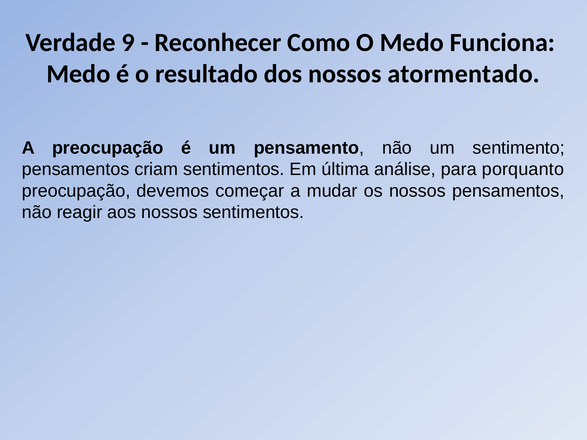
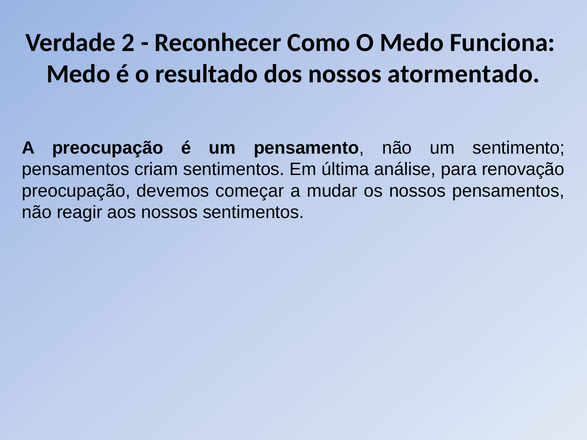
9: 9 -> 2
porquanto: porquanto -> renovação
